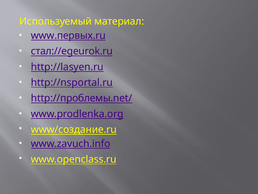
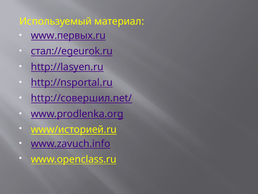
http://проблемы.net/: http://проблемы.net/ -> http://совершил.net/
www/создание.ru: www/создание.ru -> www/историей.ru
